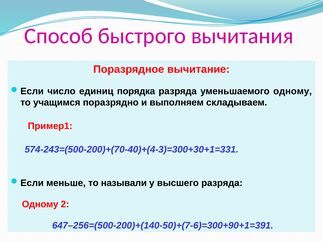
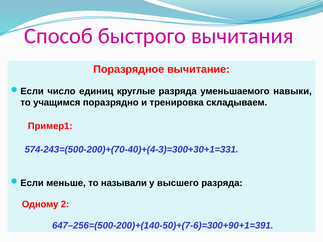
порядка: порядка -> круглые
уменьшаемого одному: одному -> навыки
выполняем: выполняем -> тренировка
